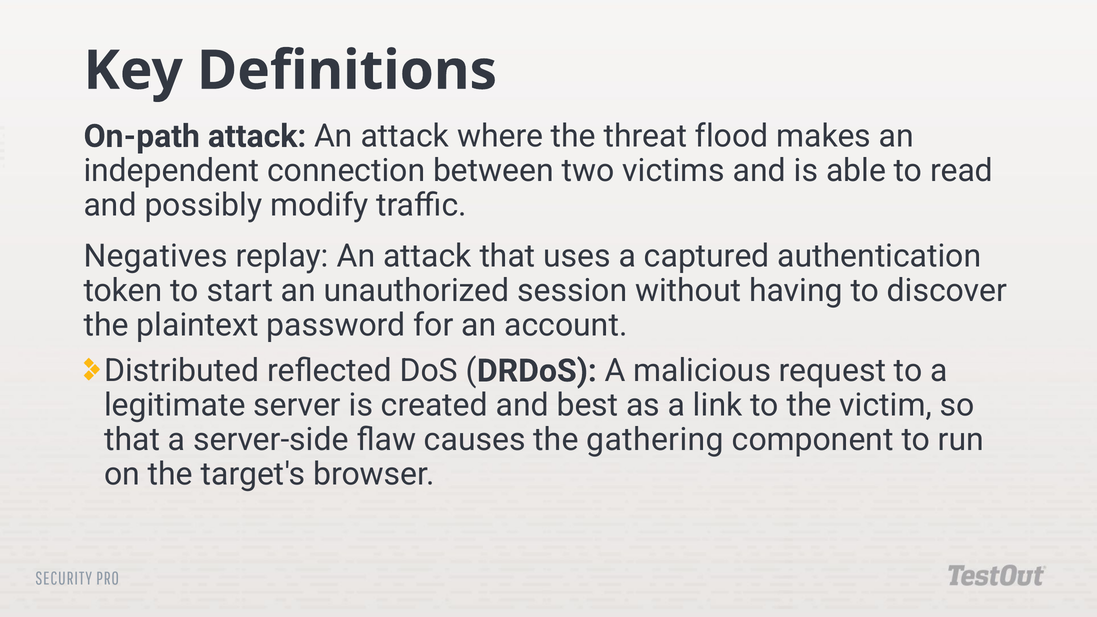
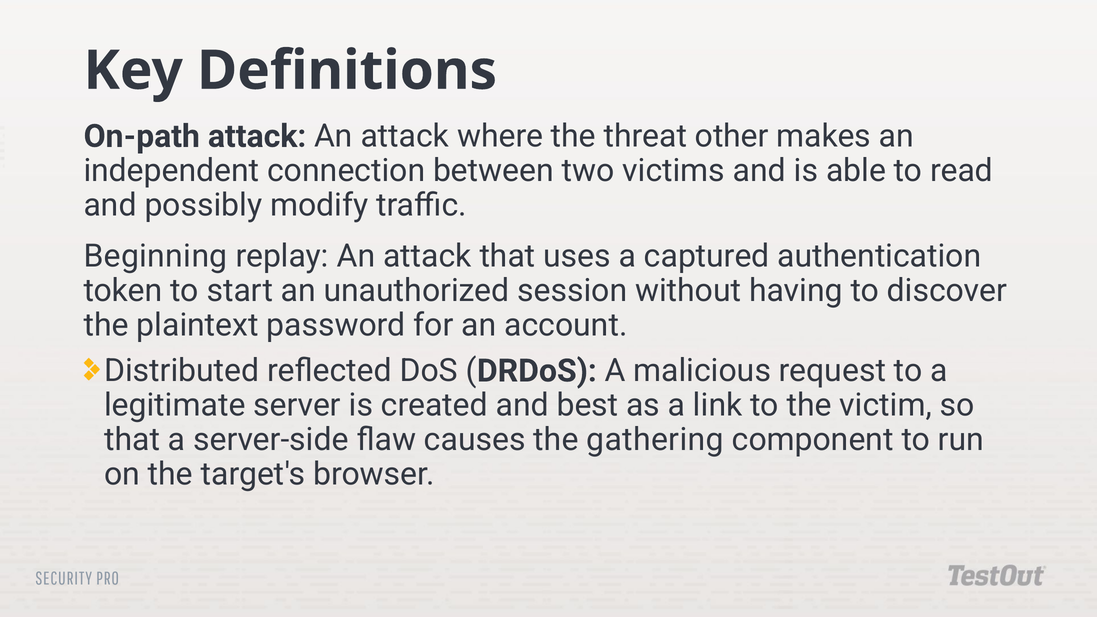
flood: flood -> other
Negatives: Negatives -> Beginning
